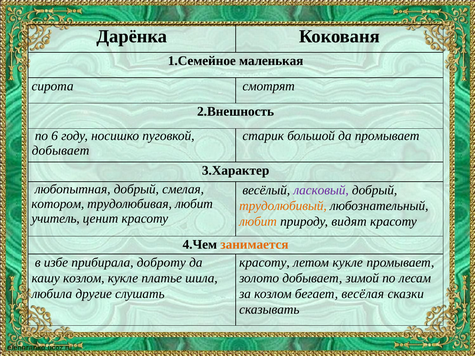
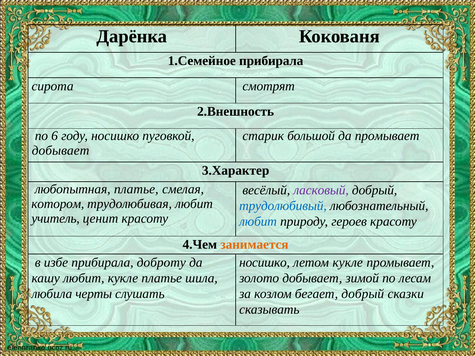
1.Семейное маленькая: маленькая -> прибирала
любопытная добрый: добрый -> платье
трудолюбивый colour: orange -> blue
любит at (258, 222) colour: orange -> blue
видят: видят -> героев
красоту at (264, 263): красоту -> носишко
кашу козлом: козлом -> любит
другие: другие -> черты
бегает весёлая: весёлая -> добрый
